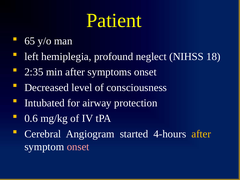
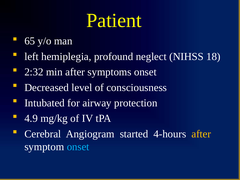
2:35: 2:35 -> 2:32
0.6: 0.6 -> 4.9
onset at (78, 147) colour: pink -> light blue
